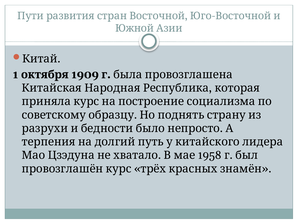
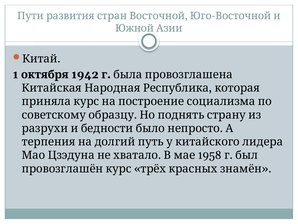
1909: 1909 -> 1942
